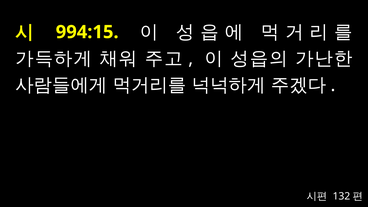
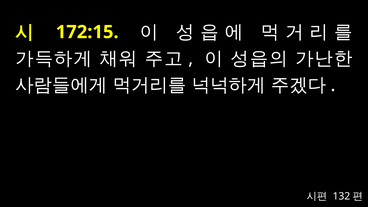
994:15: 994:15 -> 172:15
